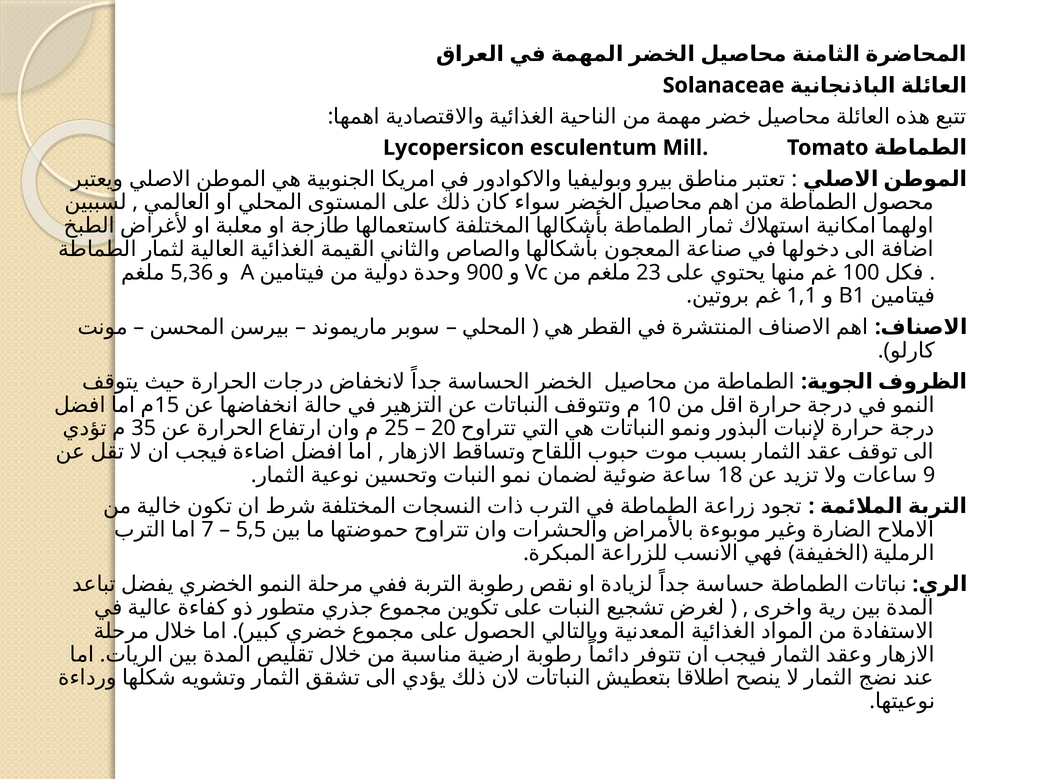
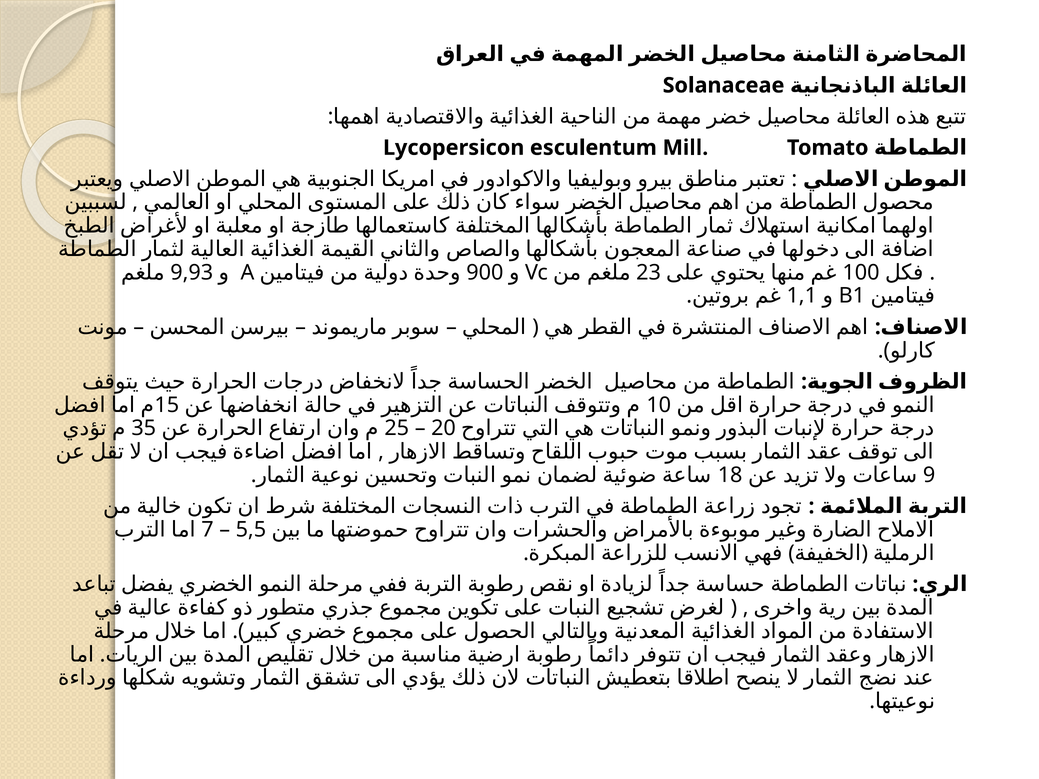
5,36: 5,36 -> 9,93
